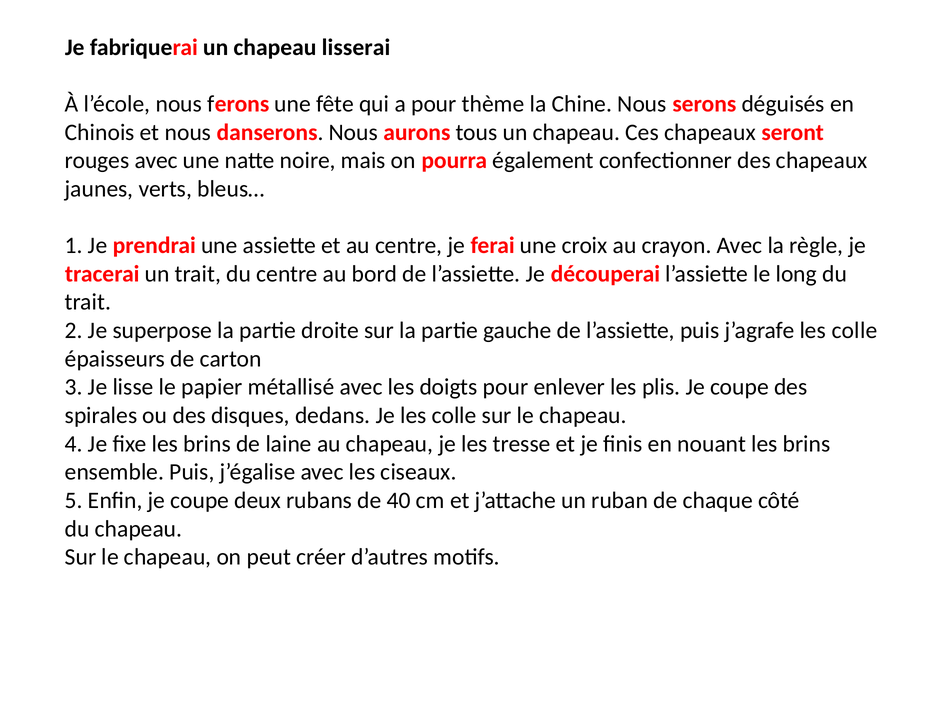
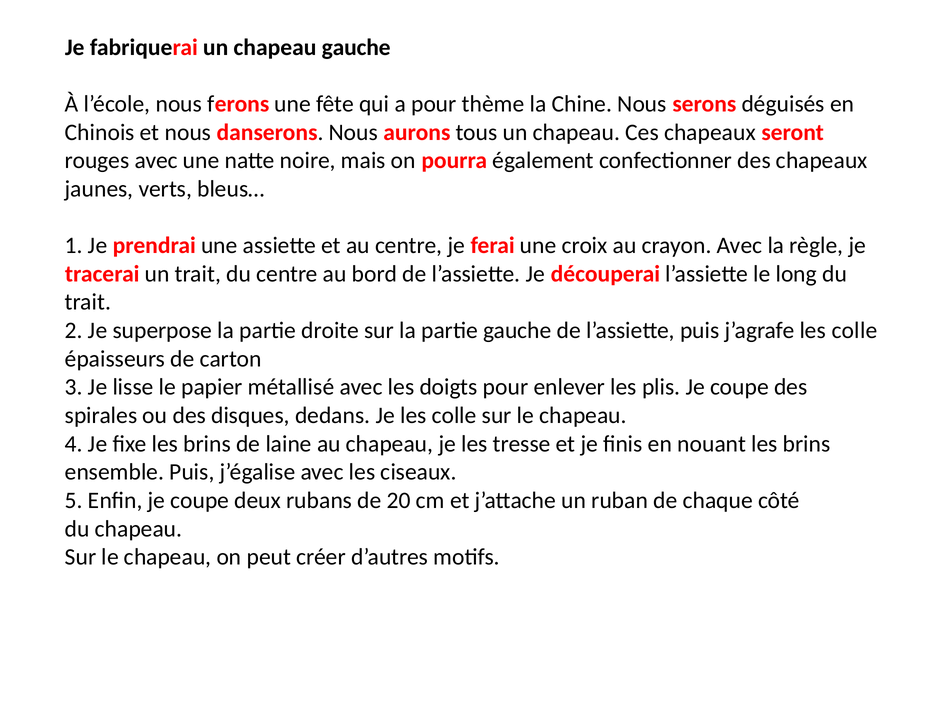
chapeau lisserai: lisserai -> gauche
40: 40 -> 20
